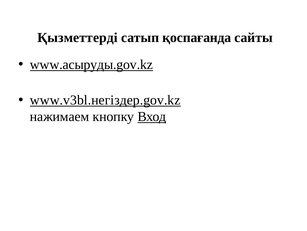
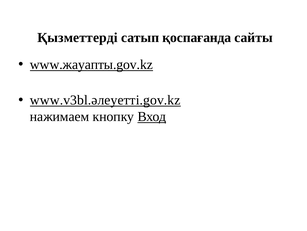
www.асыруды.gov.kz: www.асыруды.gov.kz -> www.жауапты.gov.kz
www.v3bl.негіздер.gov.kz: www.v3bl.негіздер.gov.kz -> www.v3bl.әлеуетті.gov.kz
